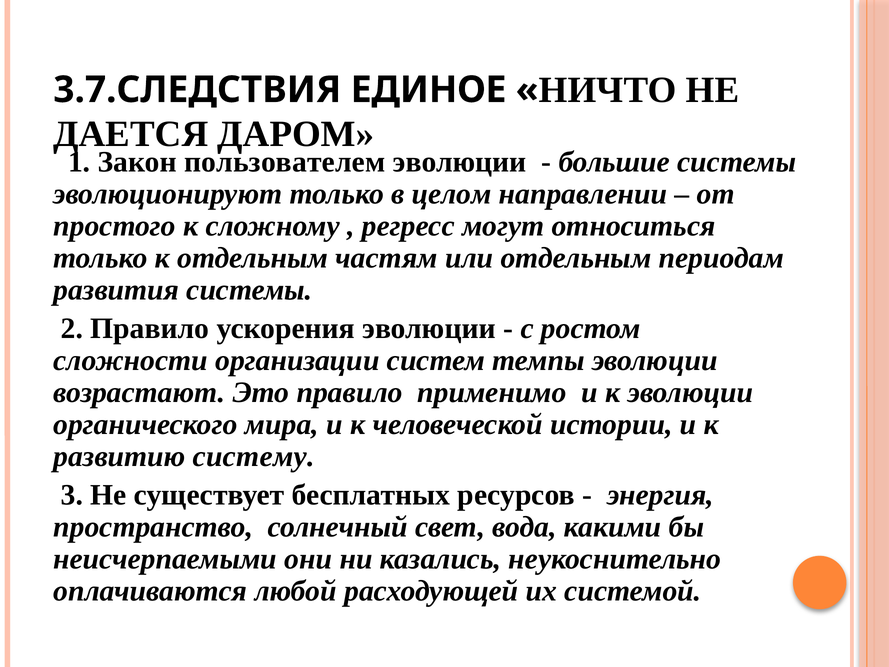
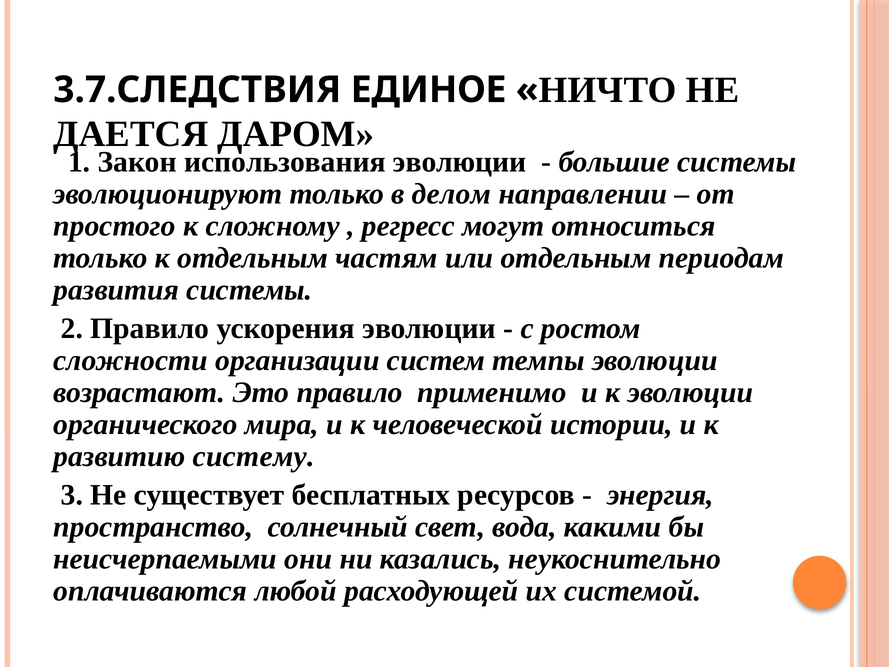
пользователем: пользователем -> использования
целом: целом -> делом
